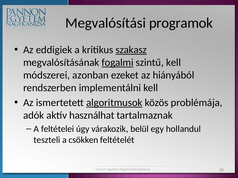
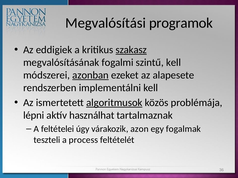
fogalmi underline: present -> none
azonban underline: none -> present
hiányából: hiányából -> alapesete
adók: adók -> lépni
belül: belül -> azon
hollandul: hollandul -> fogalmak
csökken: csökken -> process
